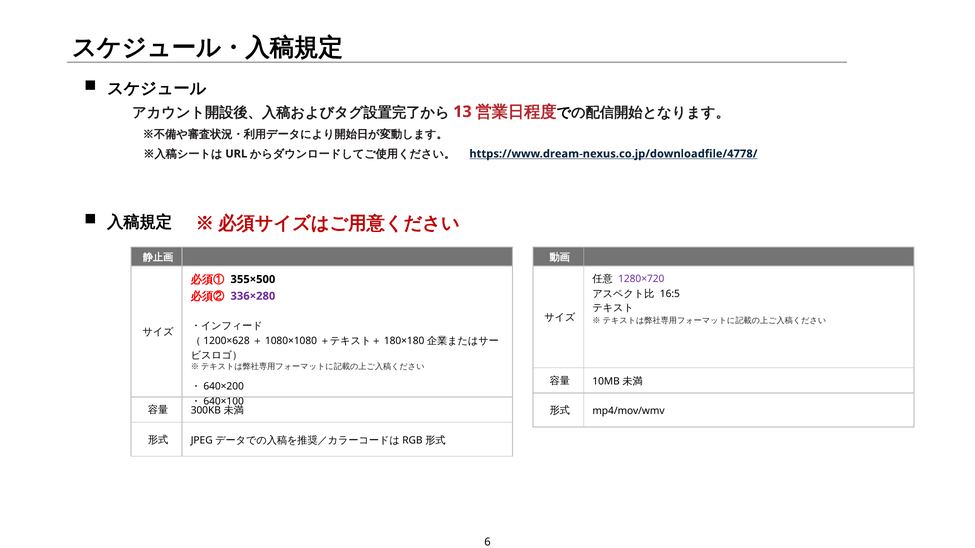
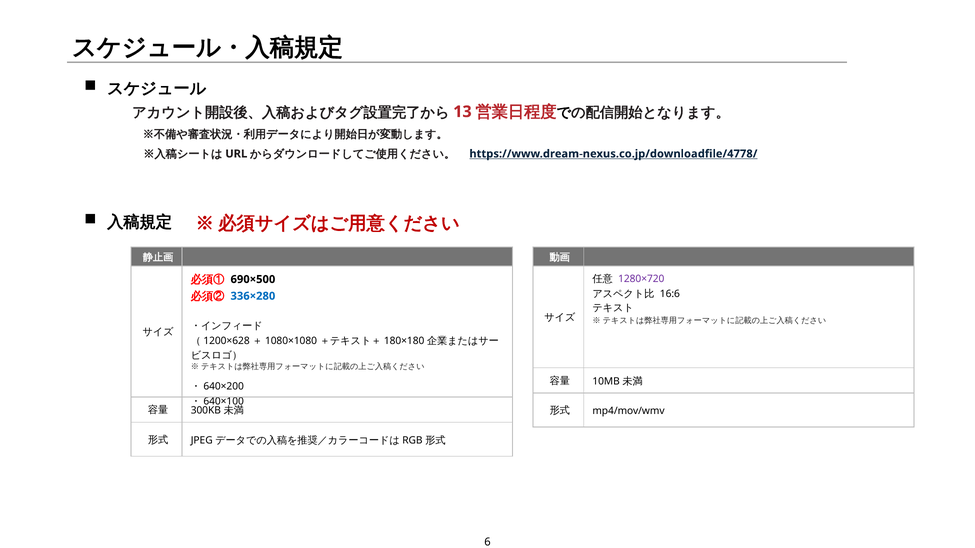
355×500: 355×500 -> 690×500
16:5: 16:5 -> 16:6
336×280 colour: purple -> blue
